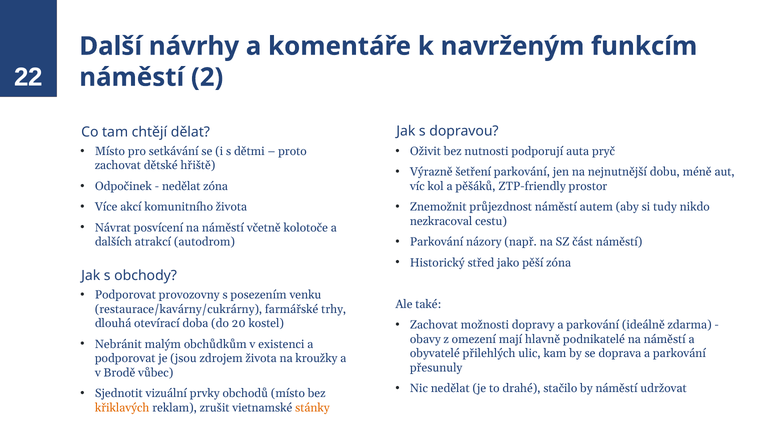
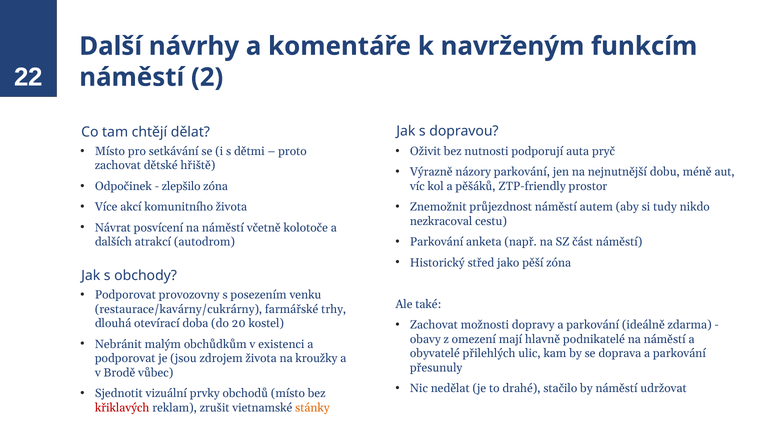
šetření: šetření -> názory
nedělat at (181, 186): nedělat -> zlepšilo
názory: názory -> anketa
křiklavých colour: orange -> red
